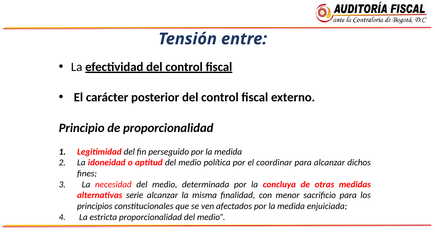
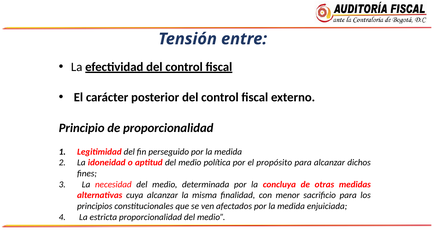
coordinar: coordinar -> propósito
serie: serie -> cuya
